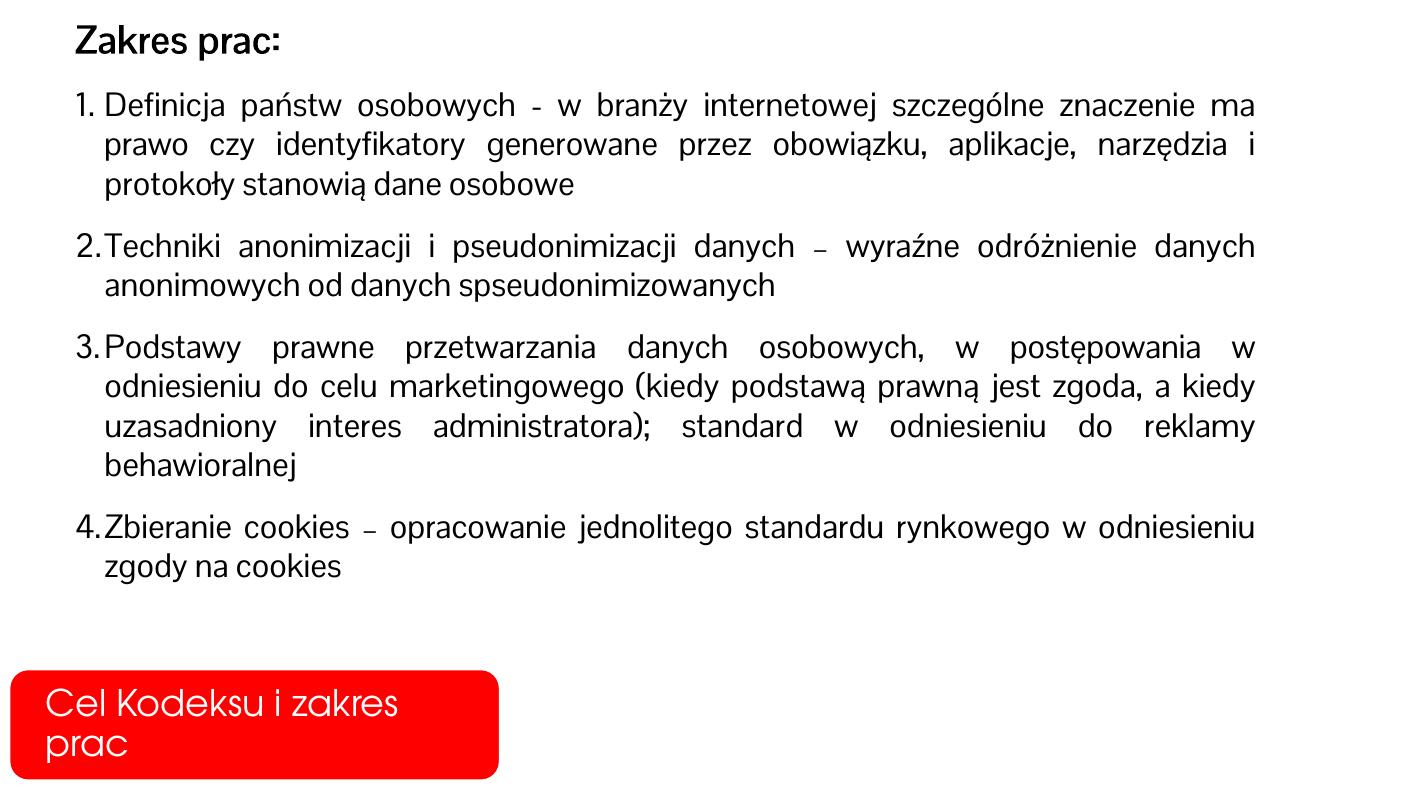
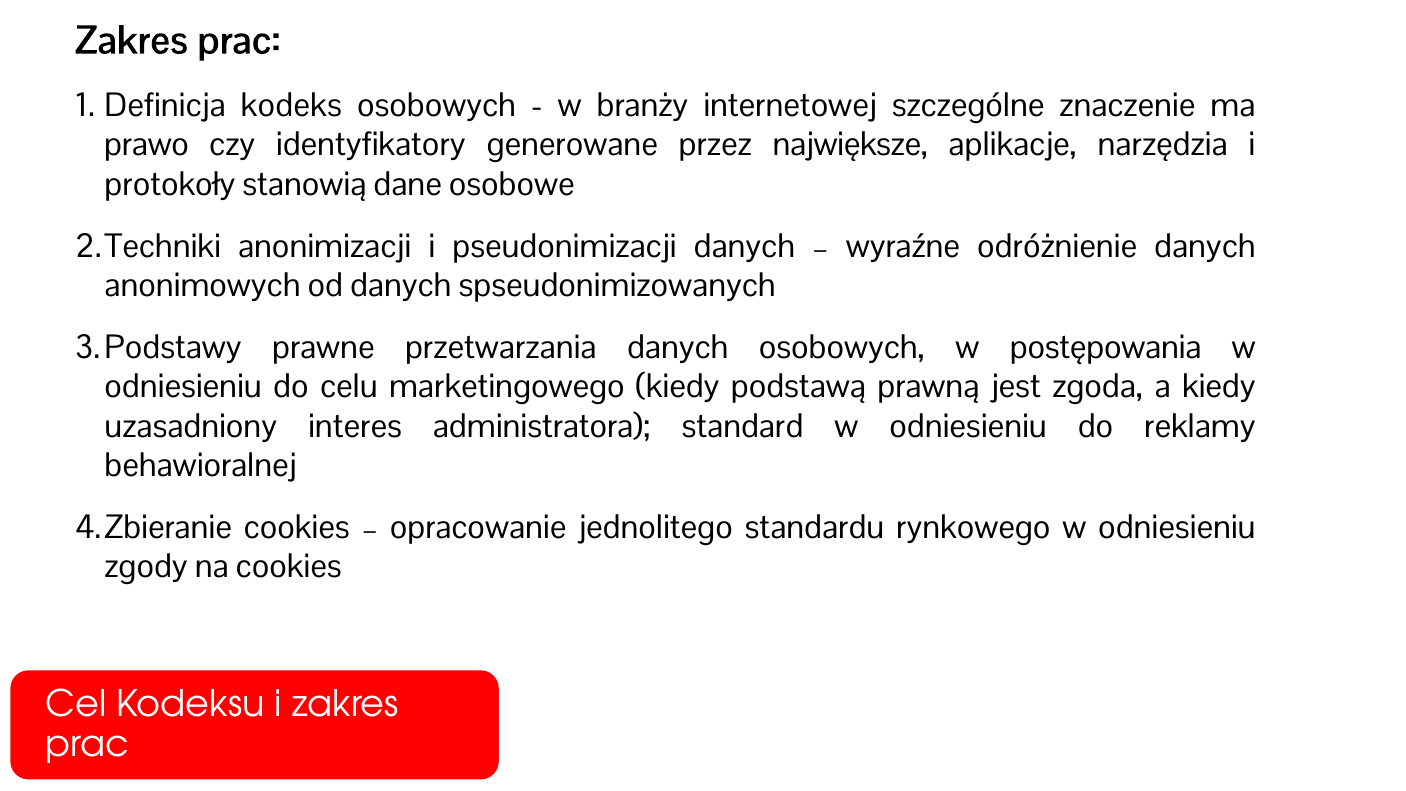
państw: państw -> kodeks
obowiązku: obowiązku -> największe
